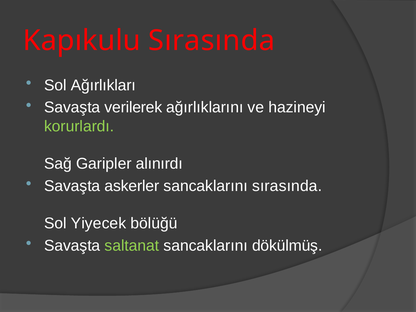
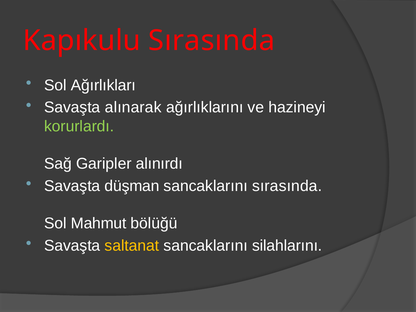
verilerek: verilerek -> alınarak
askerler: askerler -> düşman
Yiyecek: Yiyecek -> Mahmut
saltanat colour: light green -> yellow
dökülmüş: dökülmüş -> silahlarını
